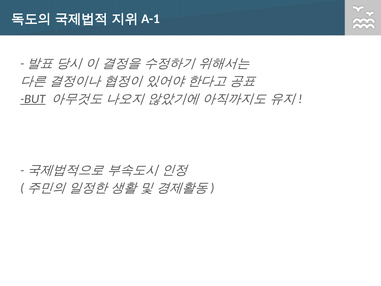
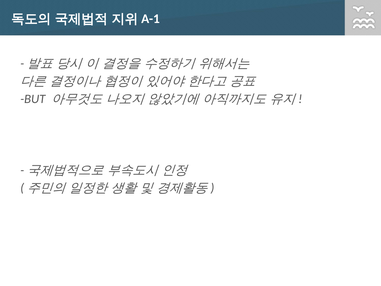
BUT underline: present -> none
